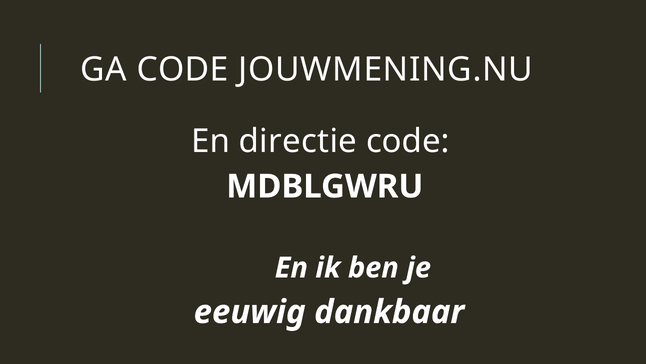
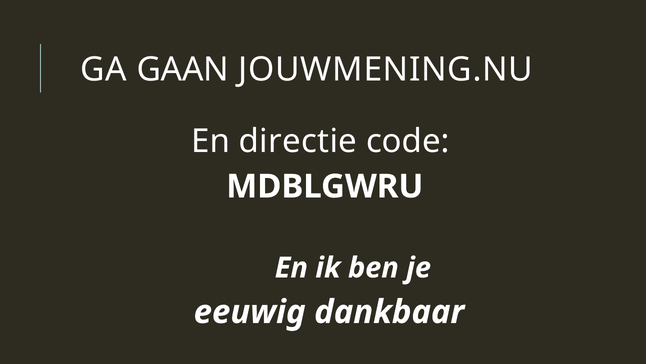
GA CODE: CODE -> GAAN
